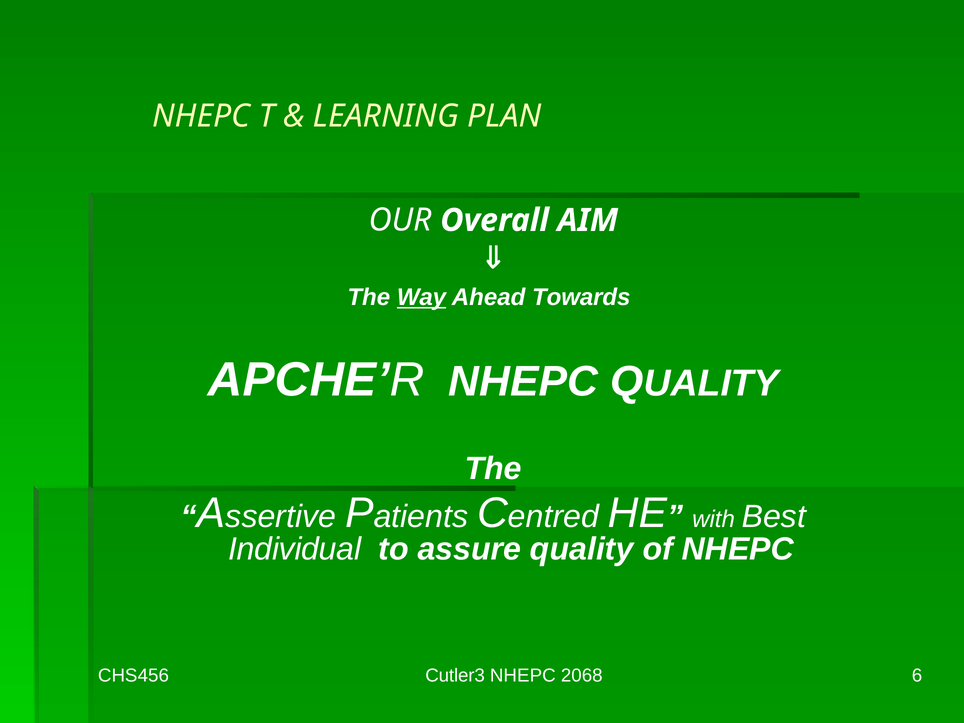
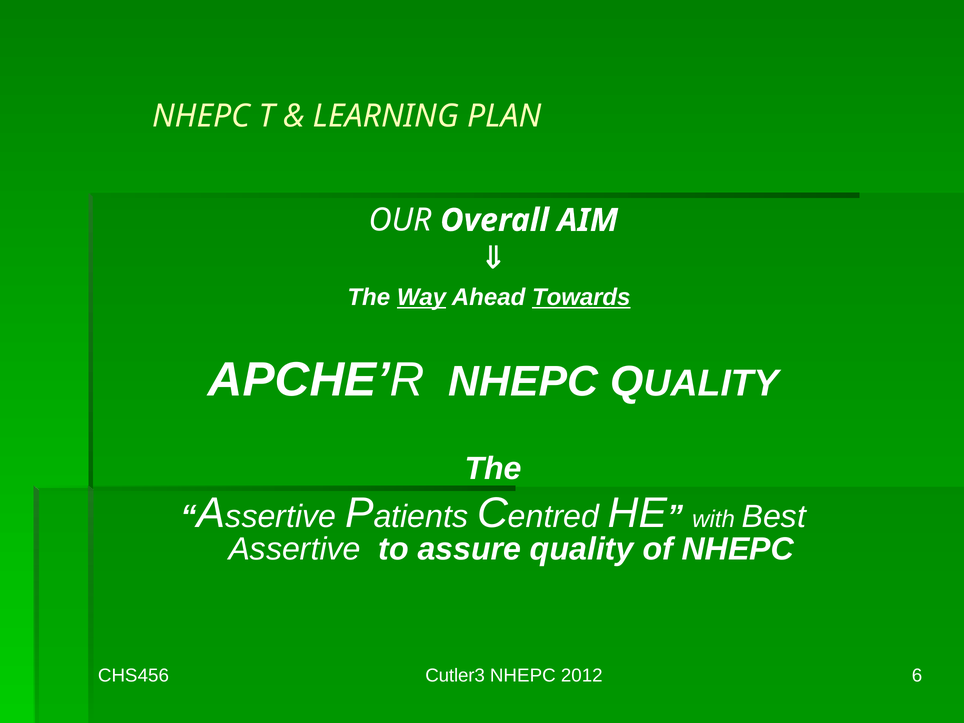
Towards underline: none -> present
Individual: Individual -> Assertive
2068: 2068 -> 2012
